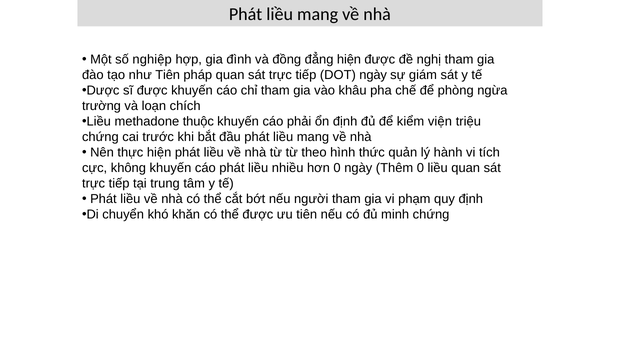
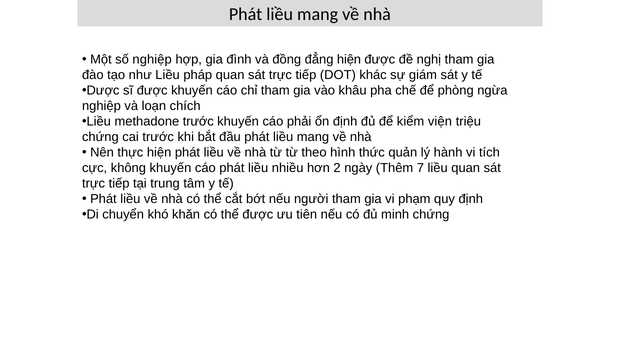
như Tiên: Tiên -> Liều
DOT ngày: ngày -> khác
trường at (102, 106): trường -> nghiệp
methadone thuộc: thuộc -> trước
hơn 0: 0 -> 2
Thêm 0: 0 -> 7
